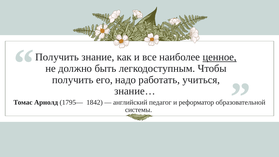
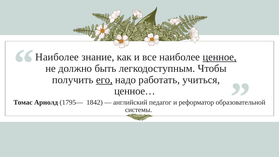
Получить at (57, 57): Получить -> Наиболее
его underline: none -> present
знание…: знание… -> ценное…
